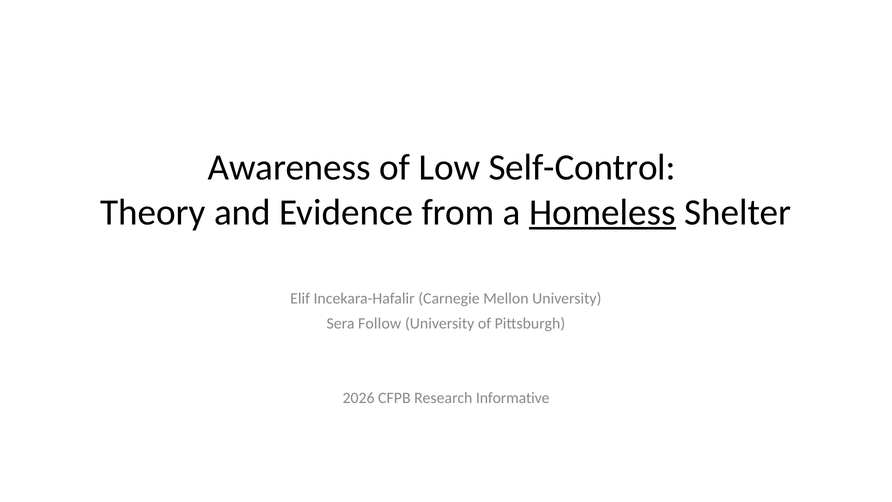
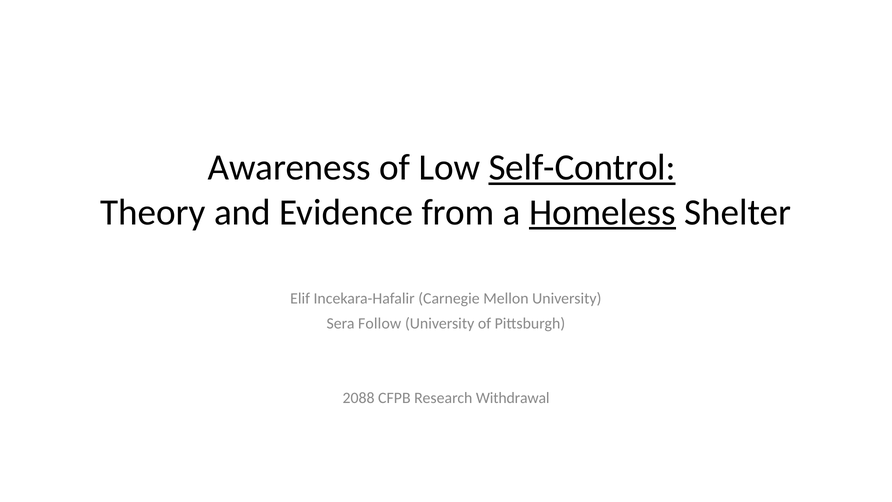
Self-Control underline: none -> present
2026: 2026 -> 2088
Informative: Informative -> Withdrawal
